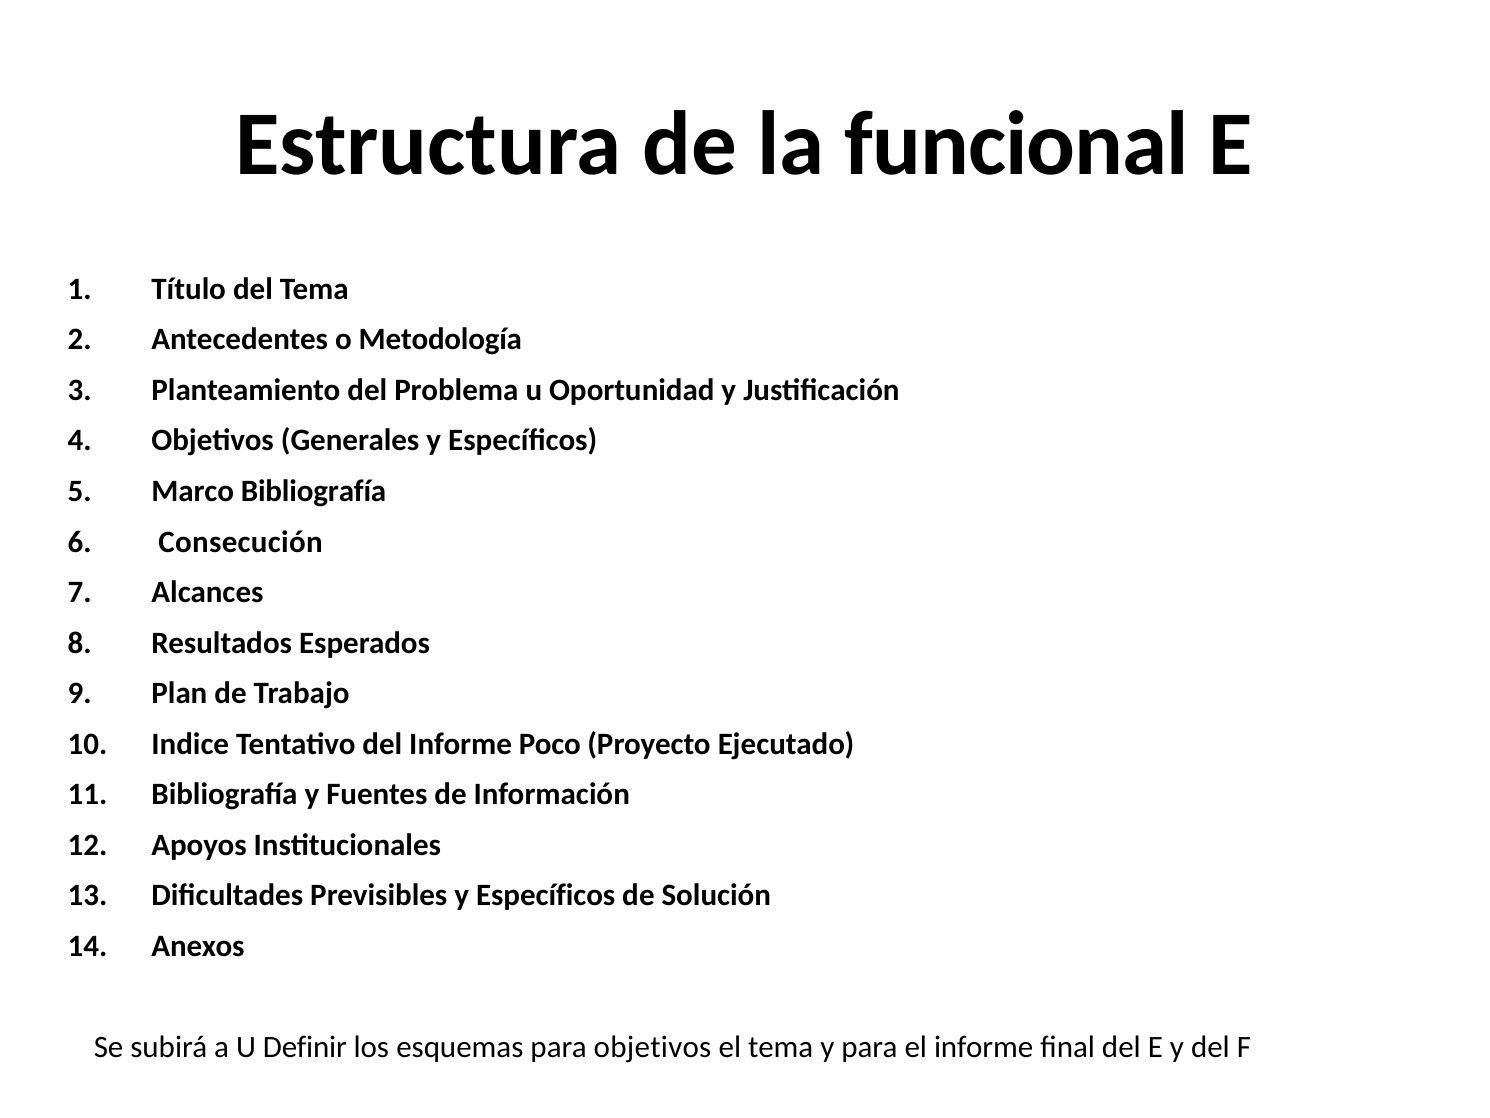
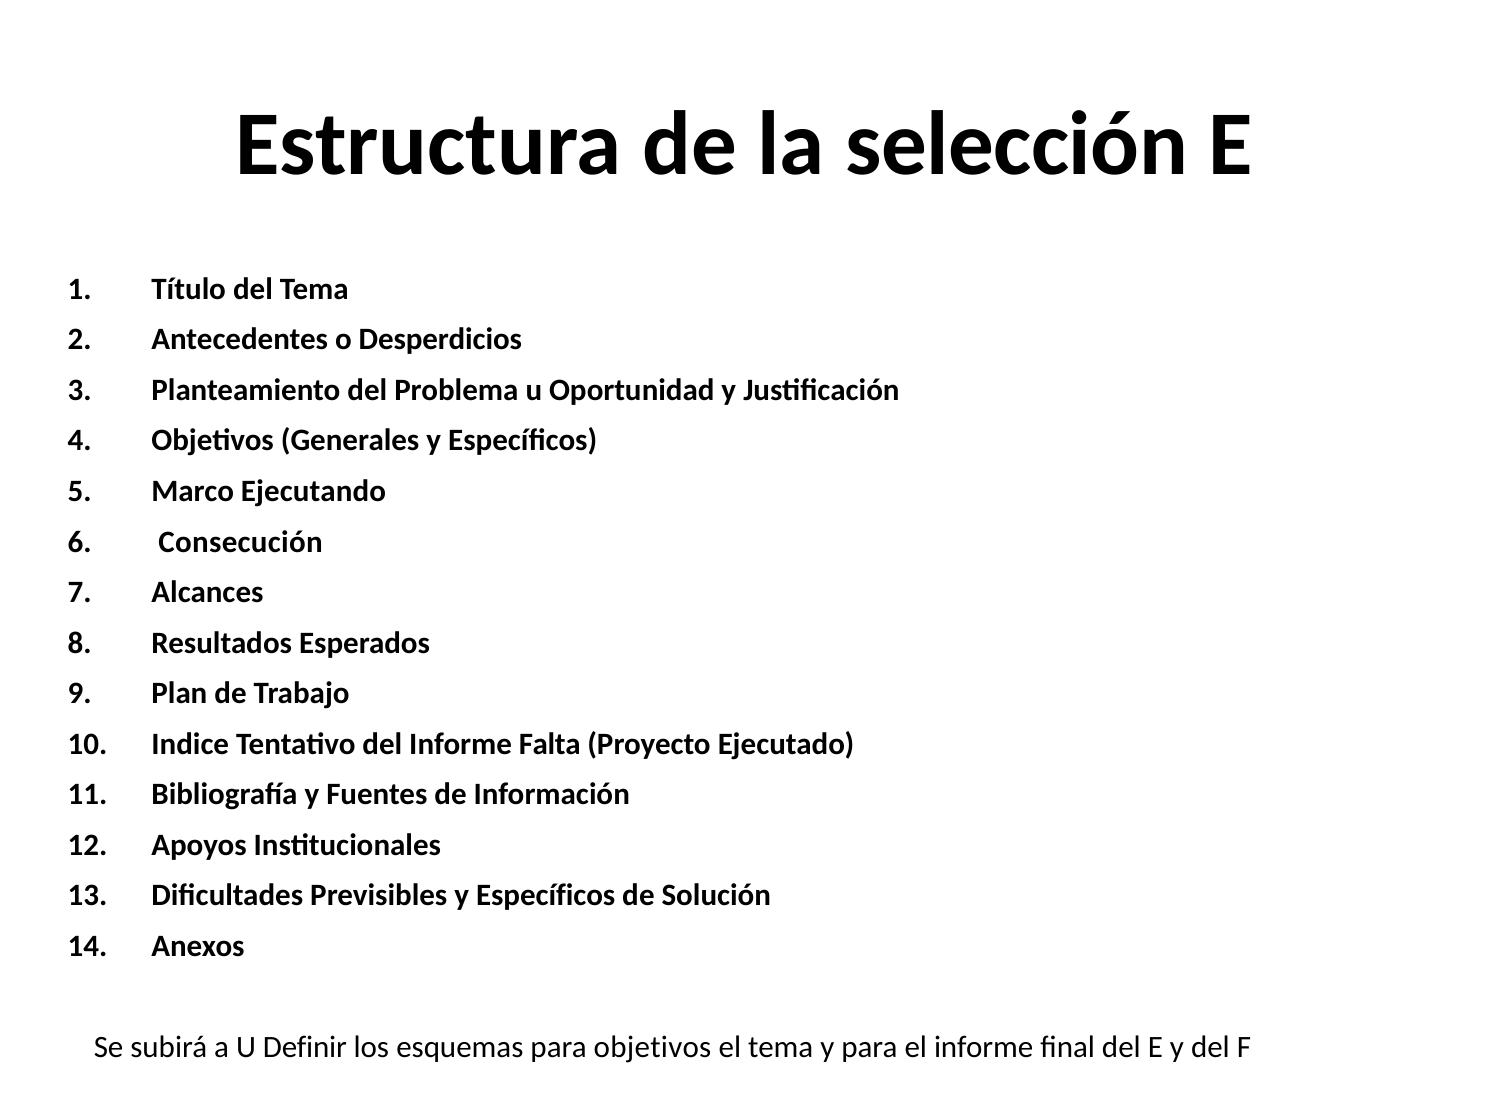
funcional: funcional -> selección
Metodología: Metodología -> Desperdicios
Marco Bibliografía: Bibliografía -> Ejecutando
Poco: Poco -> Falta
